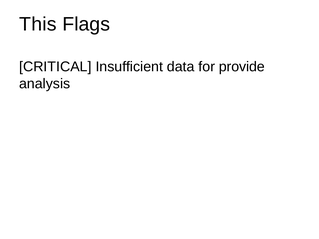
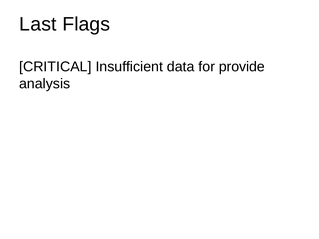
This: This -> Last
